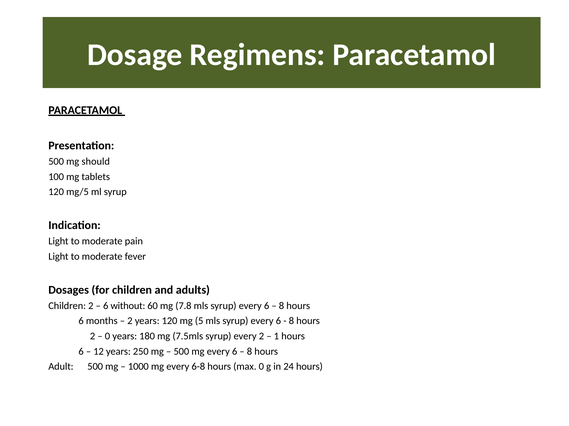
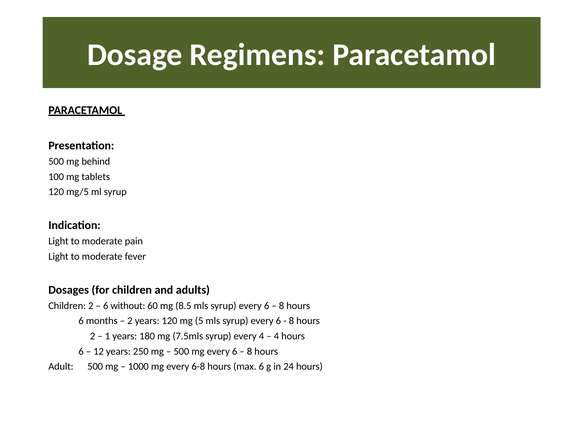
should: should -> behind
7.8: 7.8 -> 8.5
0 at (107, 337): 0 -> 1
every 2: 2 -> 4
1 at (276, 337): 1 -> 4
max 0: 0 -> 6
